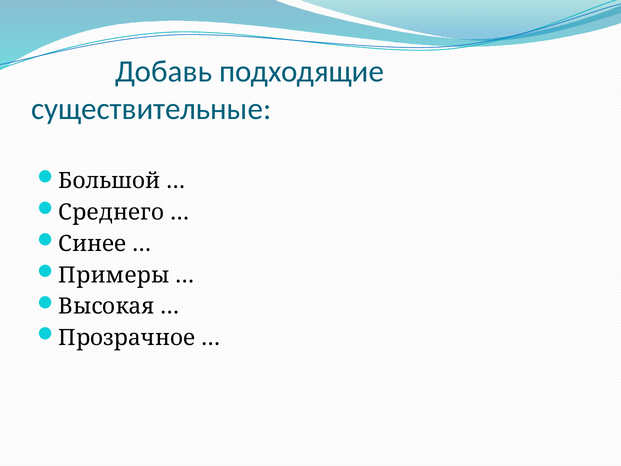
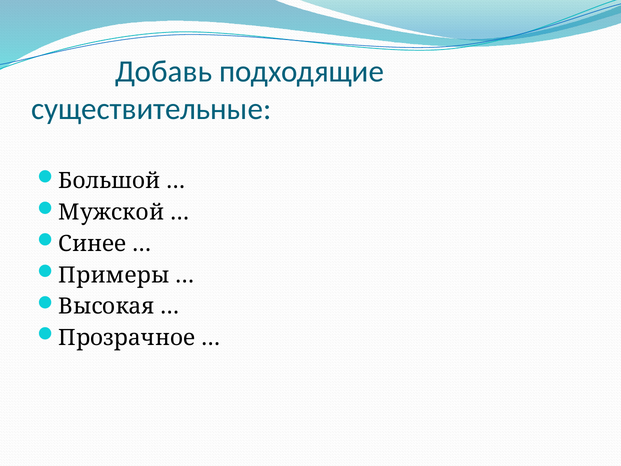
Среднего: Среднего -> Мужской
